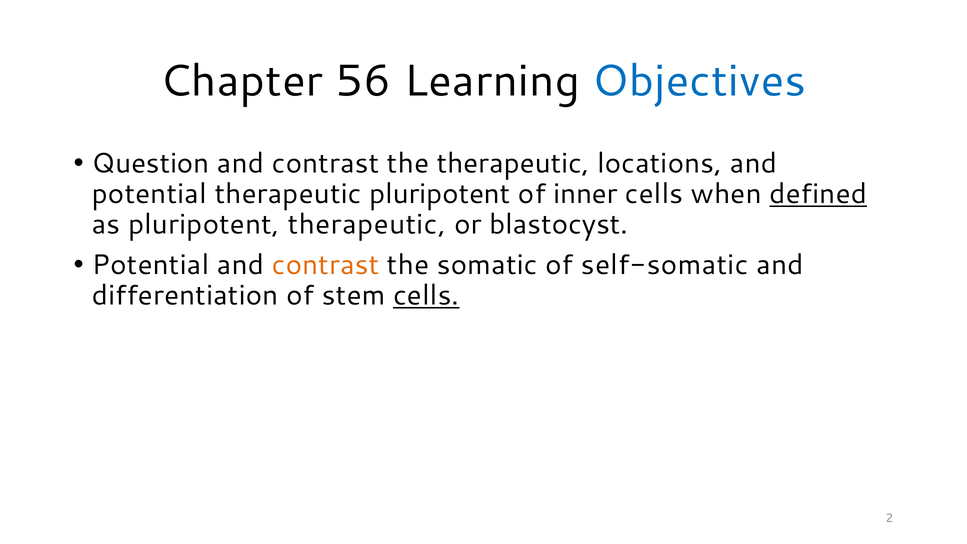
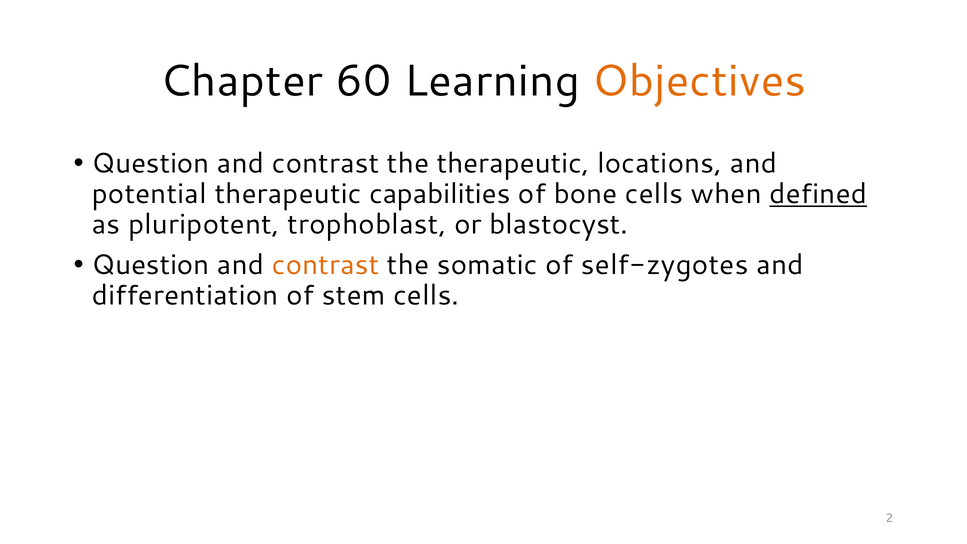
56: 56 -> 60
Objectives colour: blue -> orange
therapeutic pluripotent: pluripotent -> capabilities
inner: inner -> bone
pluripotent therapeutic: therapeutic -> trophoblast
Potential at (151, 265): Potential -> Question
self-somatic: self-somatic -> self-zygotes
cells at (426, 295) underline: present -> none
